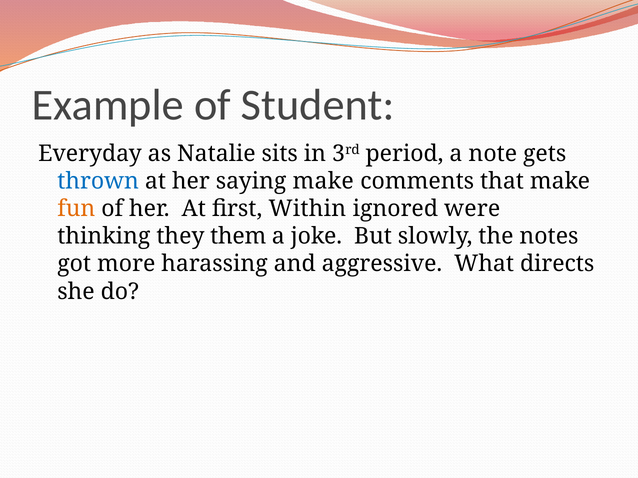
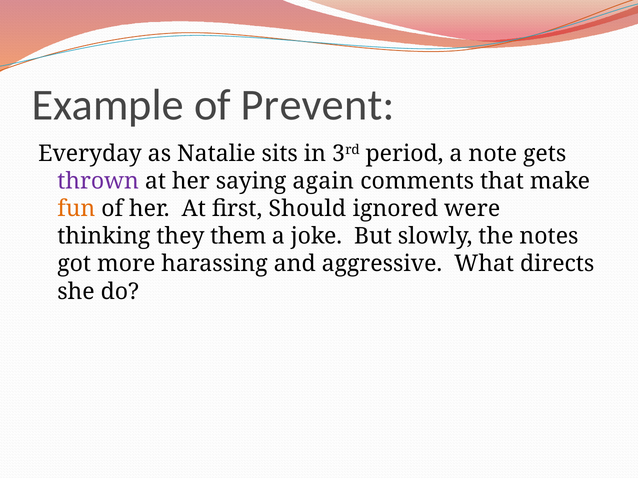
Student: Student -> Prevent
thrown colour: blue -> purple
saying make: make -> again
Within: Within -> Should
